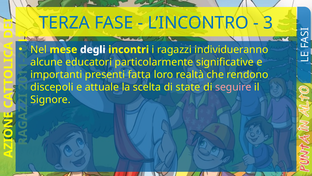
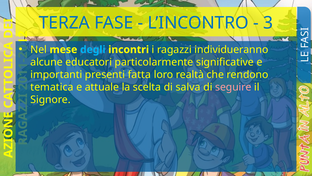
degli colour: white -> light blue
discepoli: discepoli -> tematica
state: state -> salva
